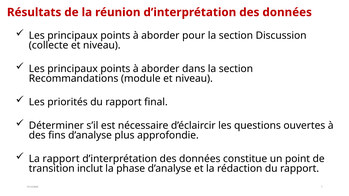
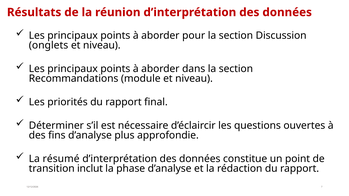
collecte: collecte -> onglets
La rapport: rapport -> résumé
